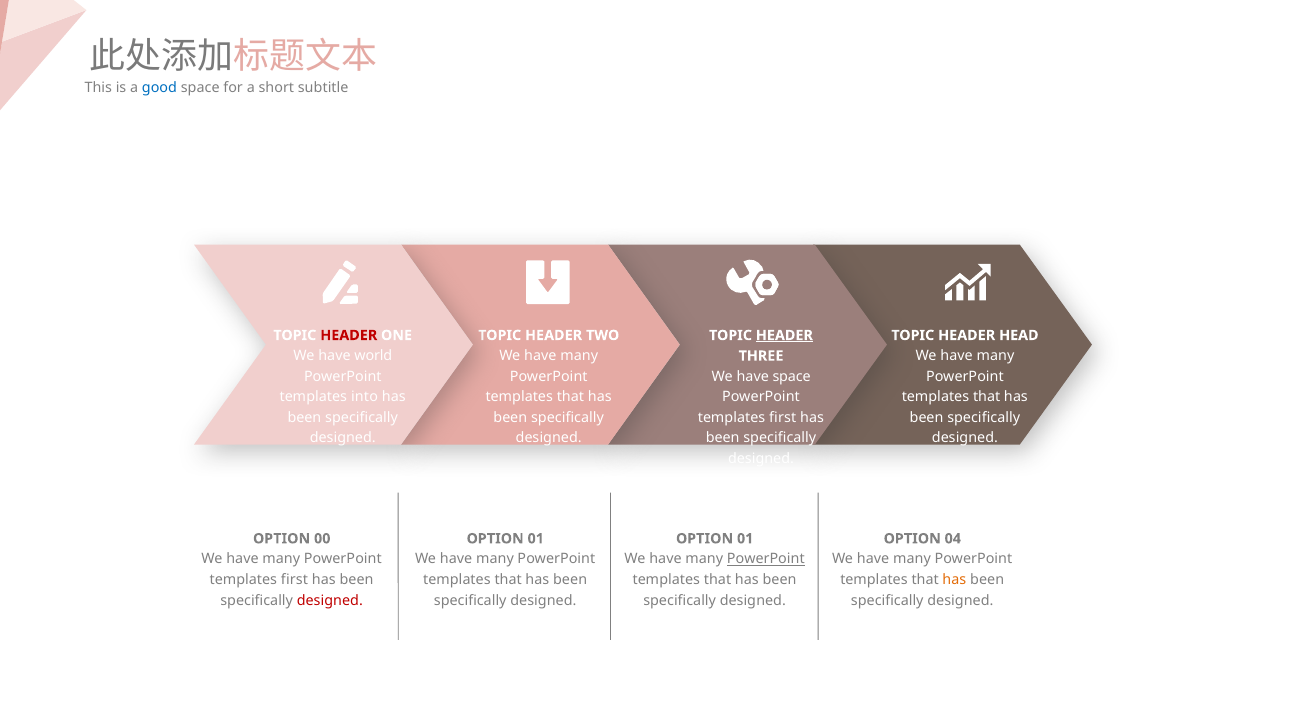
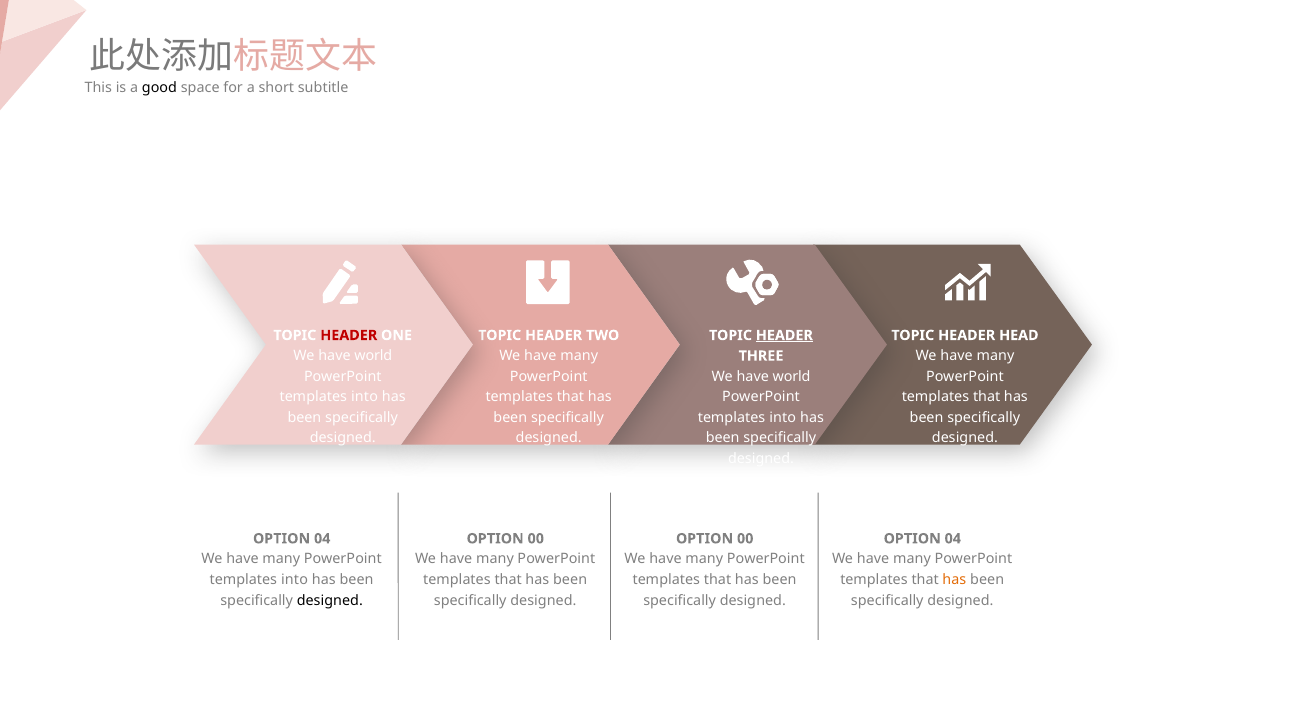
good colour: blue -> black
space at (792, 377): space -> world
first at (783, 418): first -> into
00 at (322, 539): 00 -> 04
01 at (536, 539): 01 -> 00
01 at (745, 539): 01 -> 00
PowerPoint at (766, 559) underline: present -> none
first at (295, 580): first -> into
designed at (330, 601) colour: red -> black
